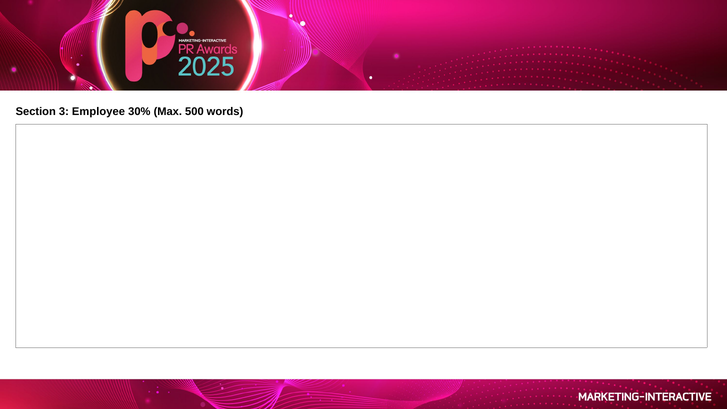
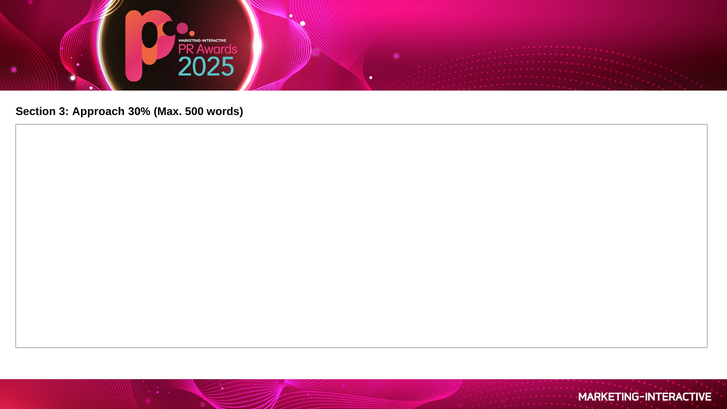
Employee: Employee -> Approach
